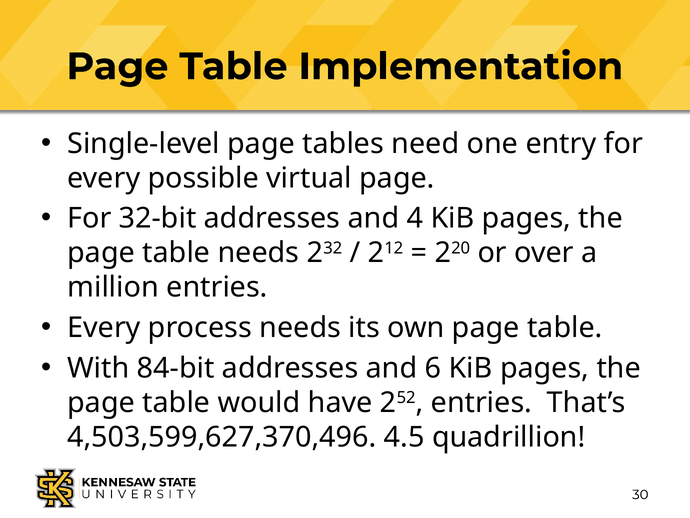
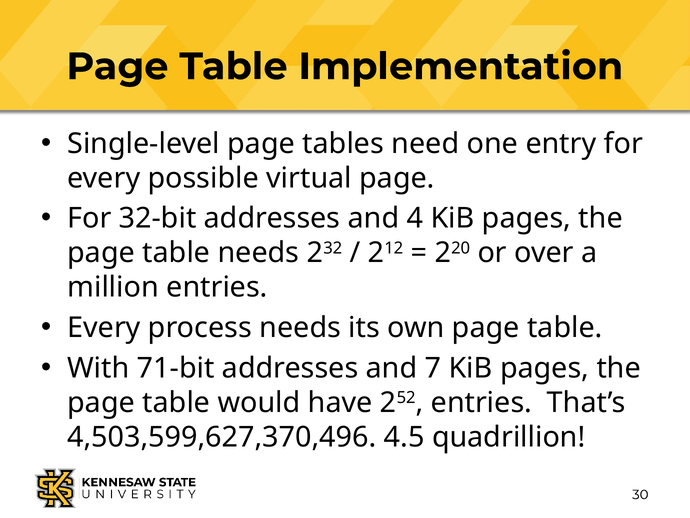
84-bit: 84-bit -> 71-bit
6: 6 -> 7
